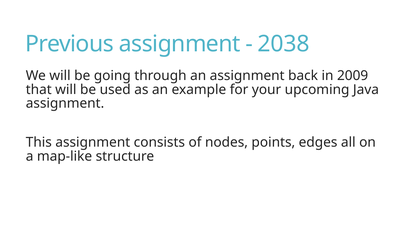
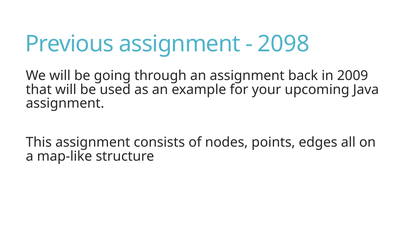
2038: 2038 -> 2098
